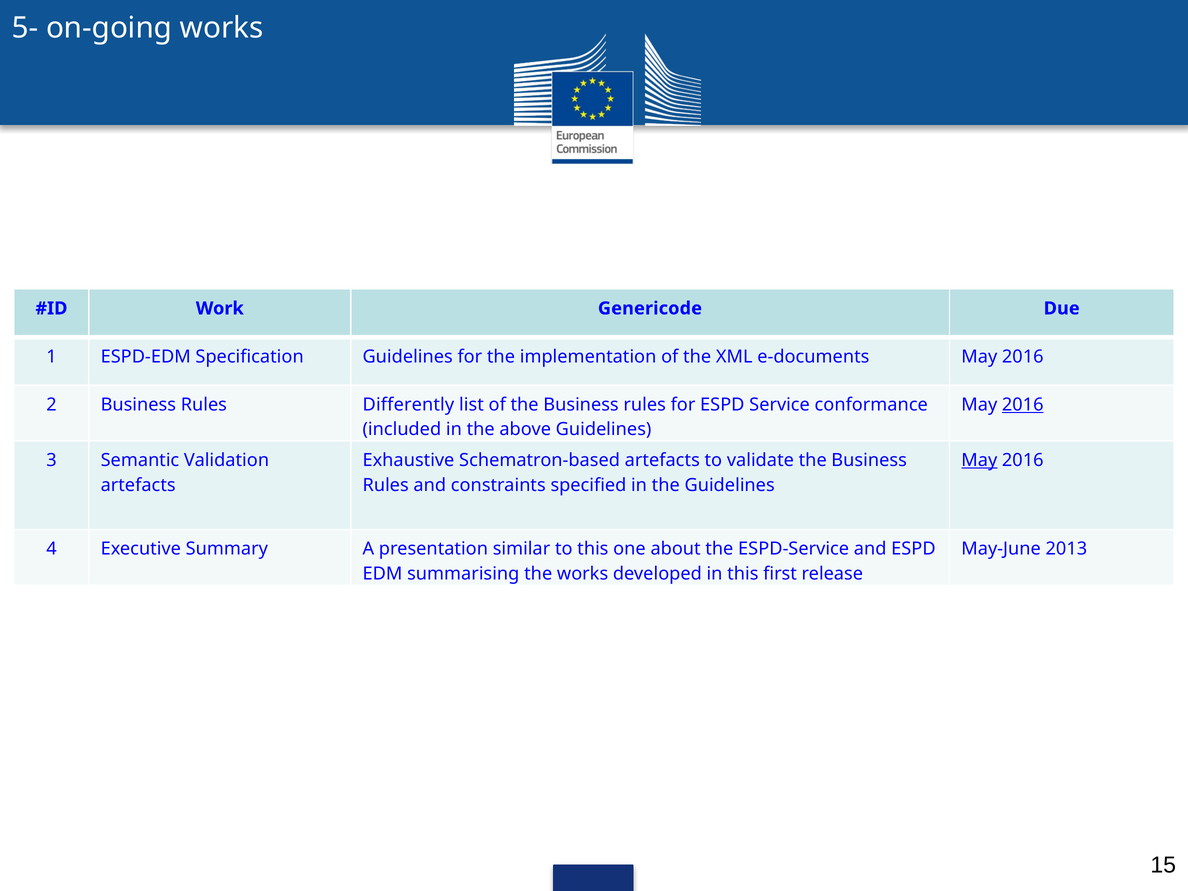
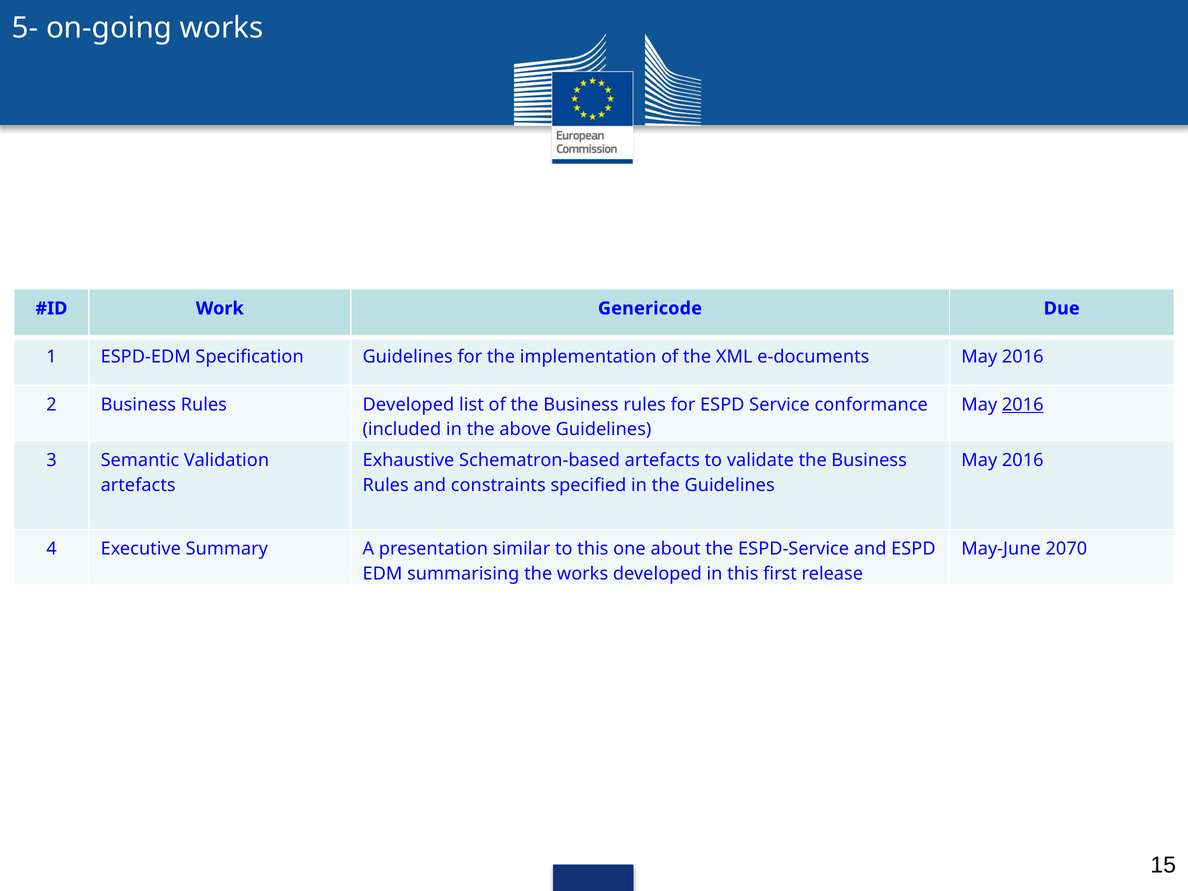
Rules Differently: Differently -> Developed
May at (979, 460) underline: present -> none
2013: 2013 -> 2070
